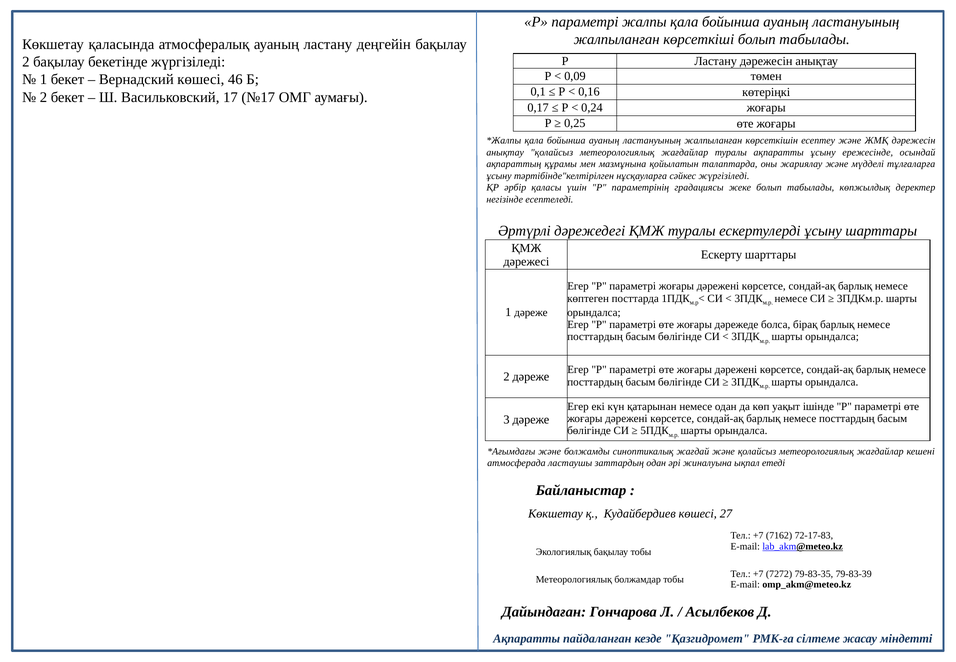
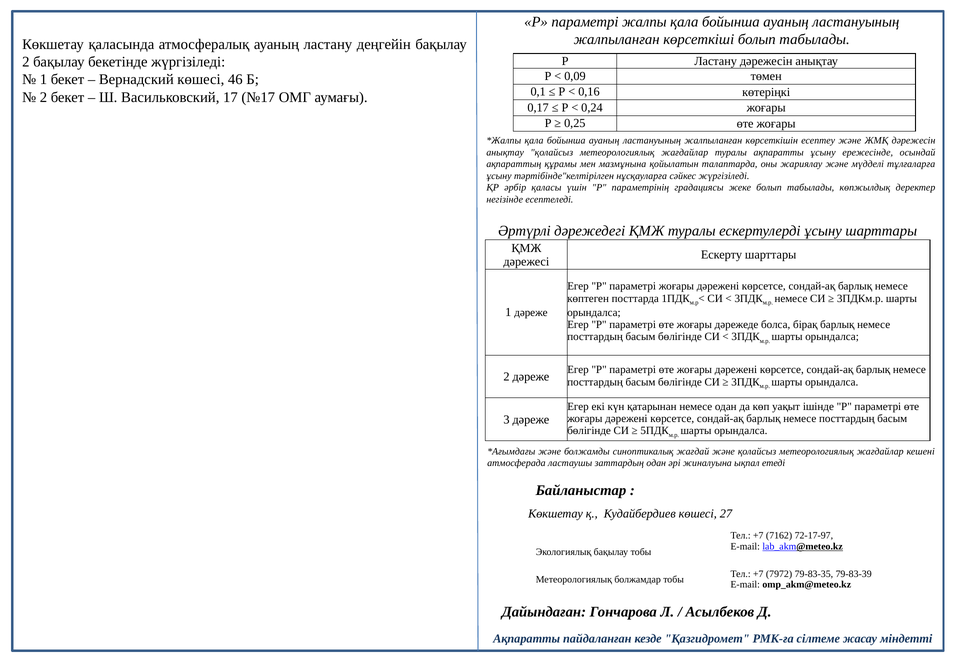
72-17-83: 72-17-83 -> 72-17-97
7272: 7272 -> 7972
